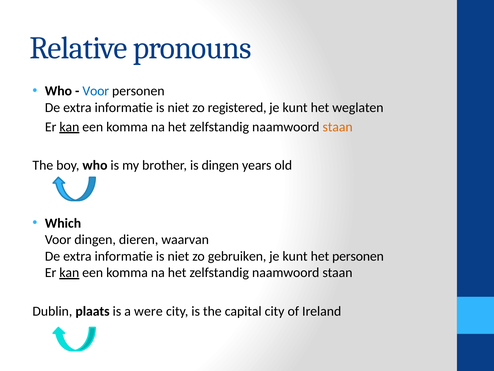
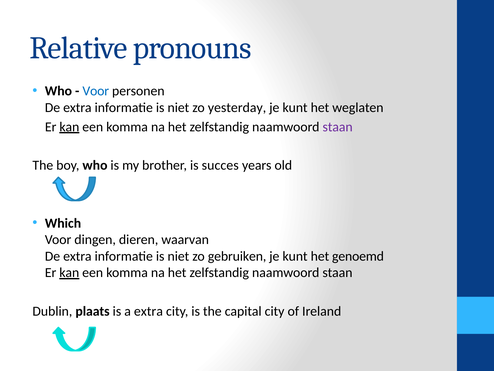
registered: registered -> yesterday
staan at (338, 127) colour: orange -> purple
is dingen: dingen -> succes
het personen: personen -> genoemd
a were: were -> extra
